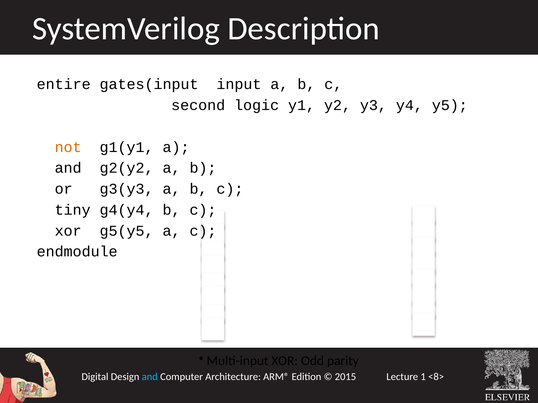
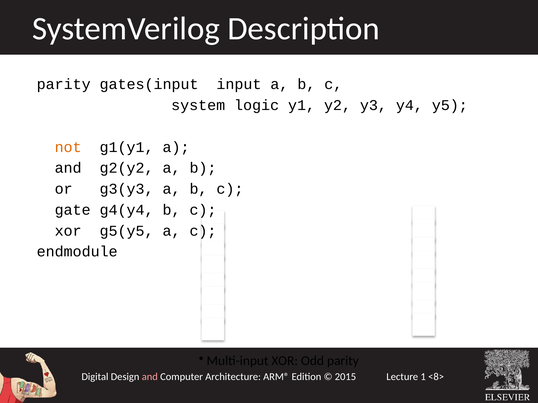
entire at (64, 84): entire -> parity
second: second -> system
tiny: tiny -> gate
and at (150, 377) colour: light blue -> pink
